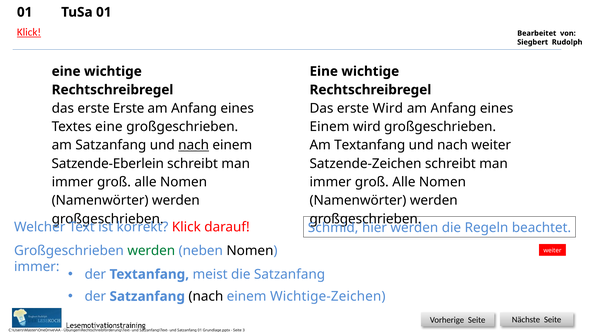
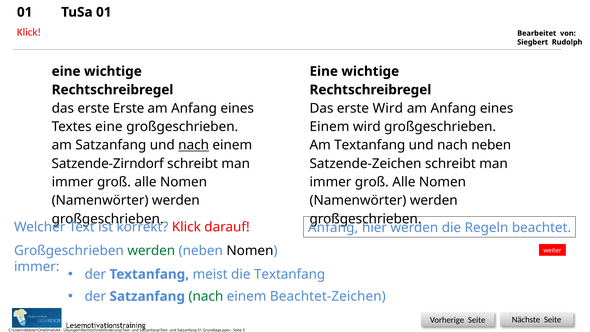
Klick at (29, 32) underline: present -> none
nach weiter: weiter -> neben
Satzende-Eberlein: Satzende-Eberlein -> Satzende-Zirndorf
Schmid at (333, 228): Schmid -> Anfang
die Satzanfang: Satzanfang -> Textanfang
nach at (206, 296) colour: black -> green
Wichtige-Zeichen: Wichtige-Zeichen -> Beachtet-Zeichen
